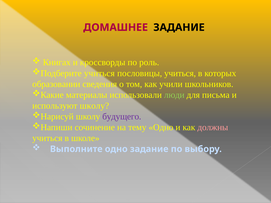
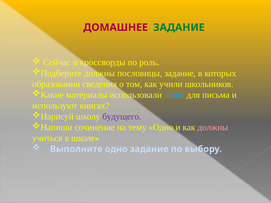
ЗАДАНИЕ at (179, 27) colour: black -> green
Книгах: Книгах -> Сейчас
учиться at (99, 73): учиться -> должны
пословицы учиться: учиться -> задание
люди colour: light green -> light blue
используют школу: школу -> книгах
